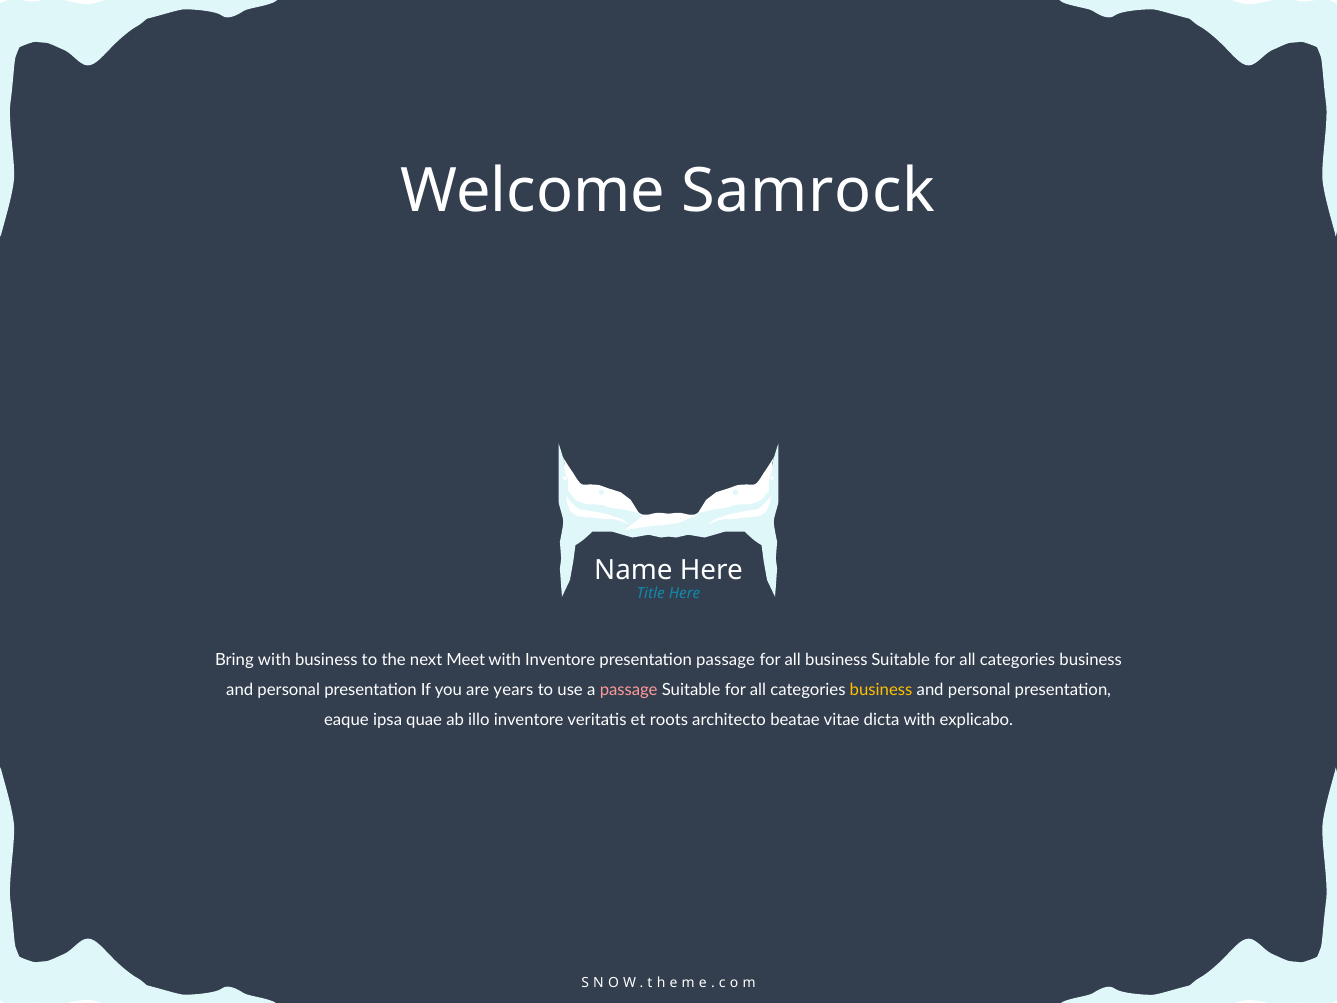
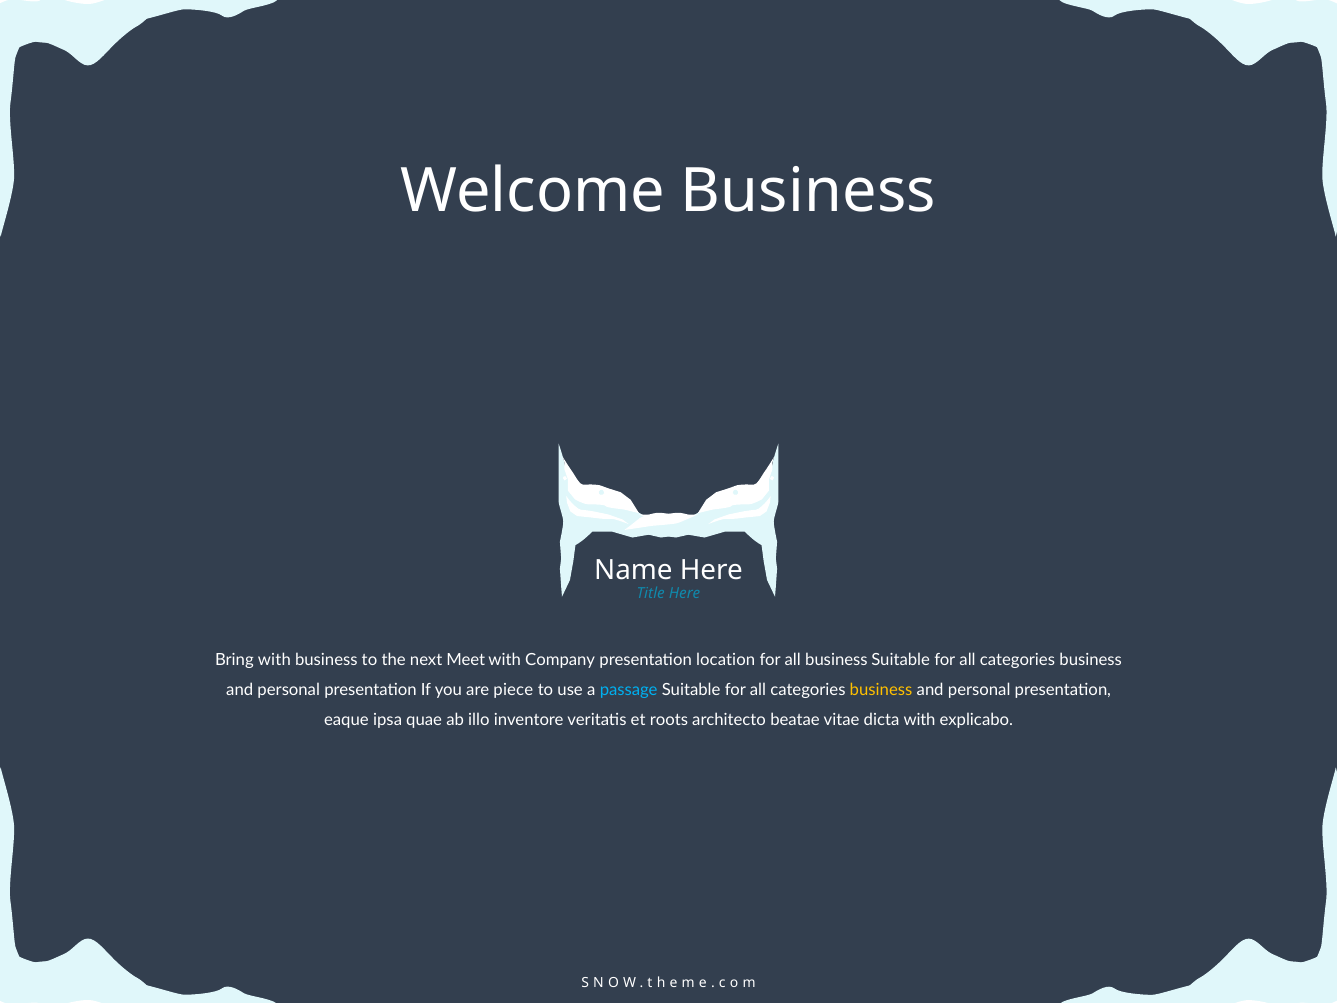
Welcome Samrock: Samrock -> Business
with Inventore: Inventore -> Company
presentation passage: passage -> location
years: years -> piece
passage at (629, 690) colour: pink -> light blue
